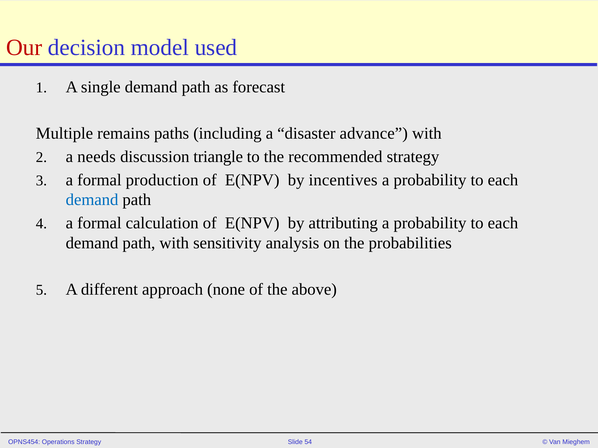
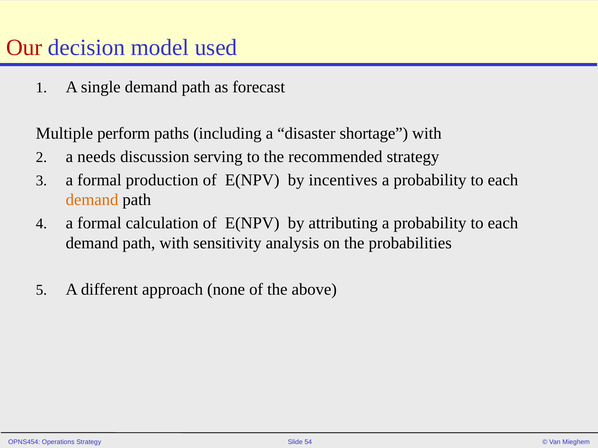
remains: remains -> perform
advance: advance -> shortage
triangle: triangle -> serving
demand at (92, 200) colour: blue -> orange
